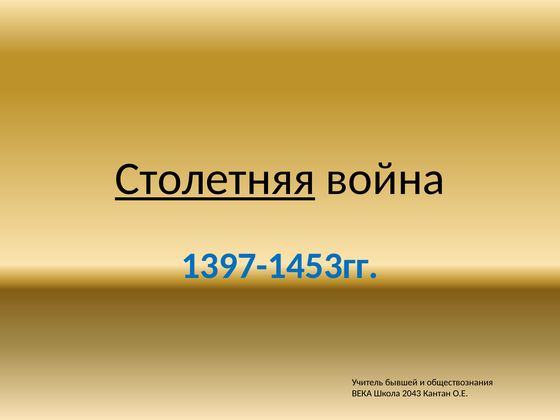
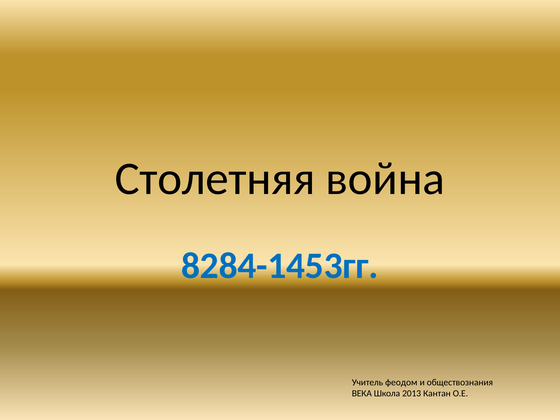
Столетняя underline: present -> none
1397-1453гг: 1397-1453гг -> 8284-1453гг
бывшей: бывшей -> феодом
2043: 2043 -> 2013
